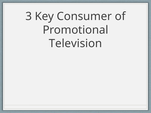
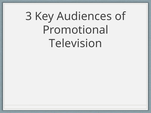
Consumer: Consumer -> Audiences
